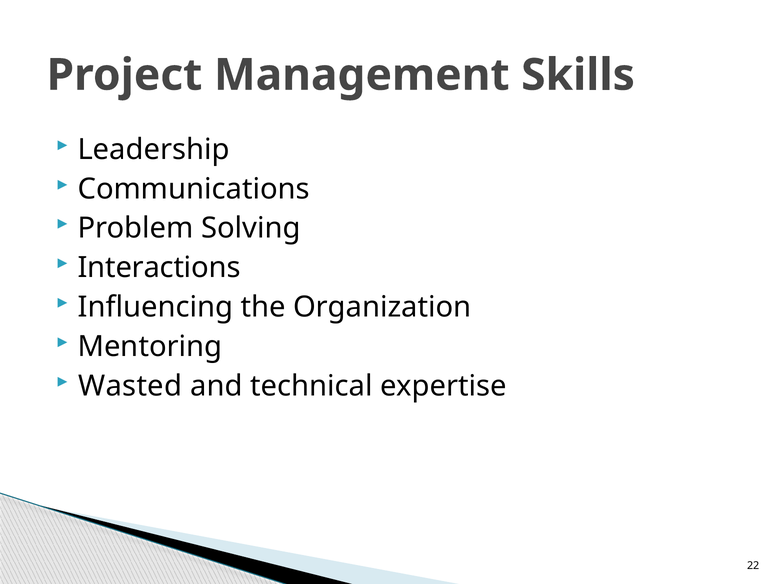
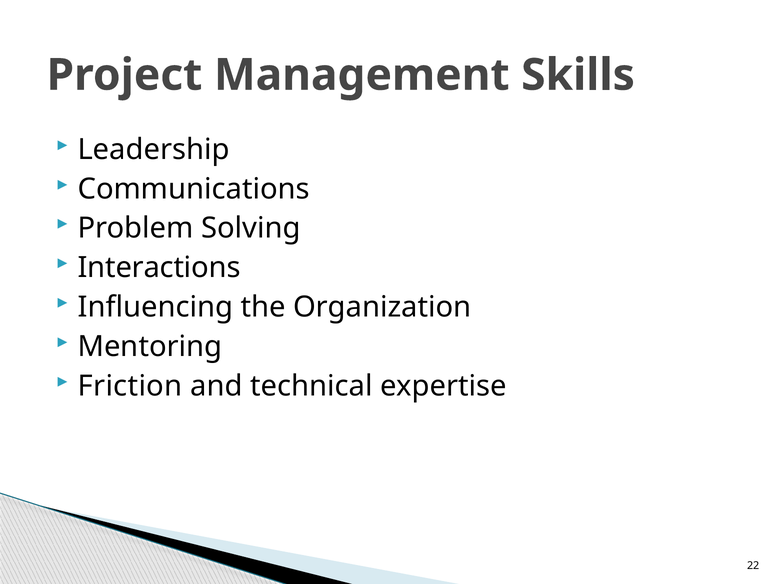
Wasted: Wasted -> Friction
